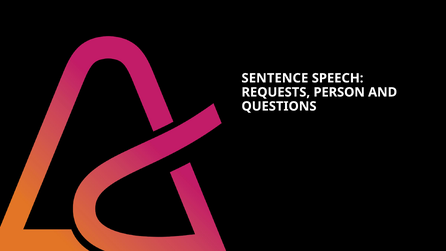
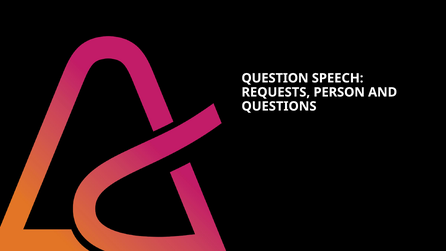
SENTENCE: SENTENCE -> QUESTION
